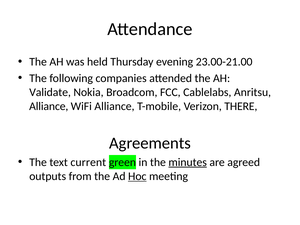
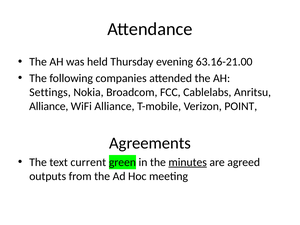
23.00-21.00: 23.00-21.00 -> 63.16-21.00
Validate: Validate -> Settings
THERE: THERE -> POINT
Hoc underline: present -> none
